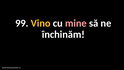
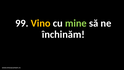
mine colour: pink -> light green
